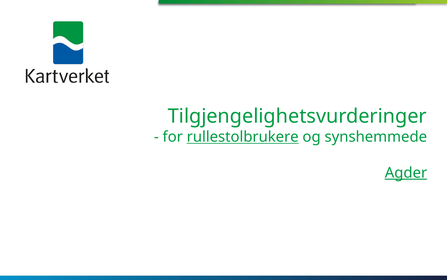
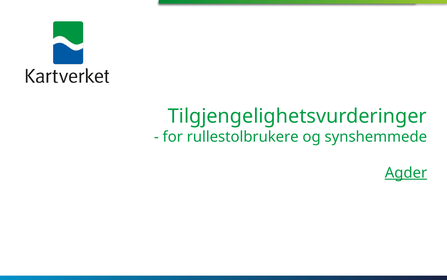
rullestolbrukere underline: present -> none
